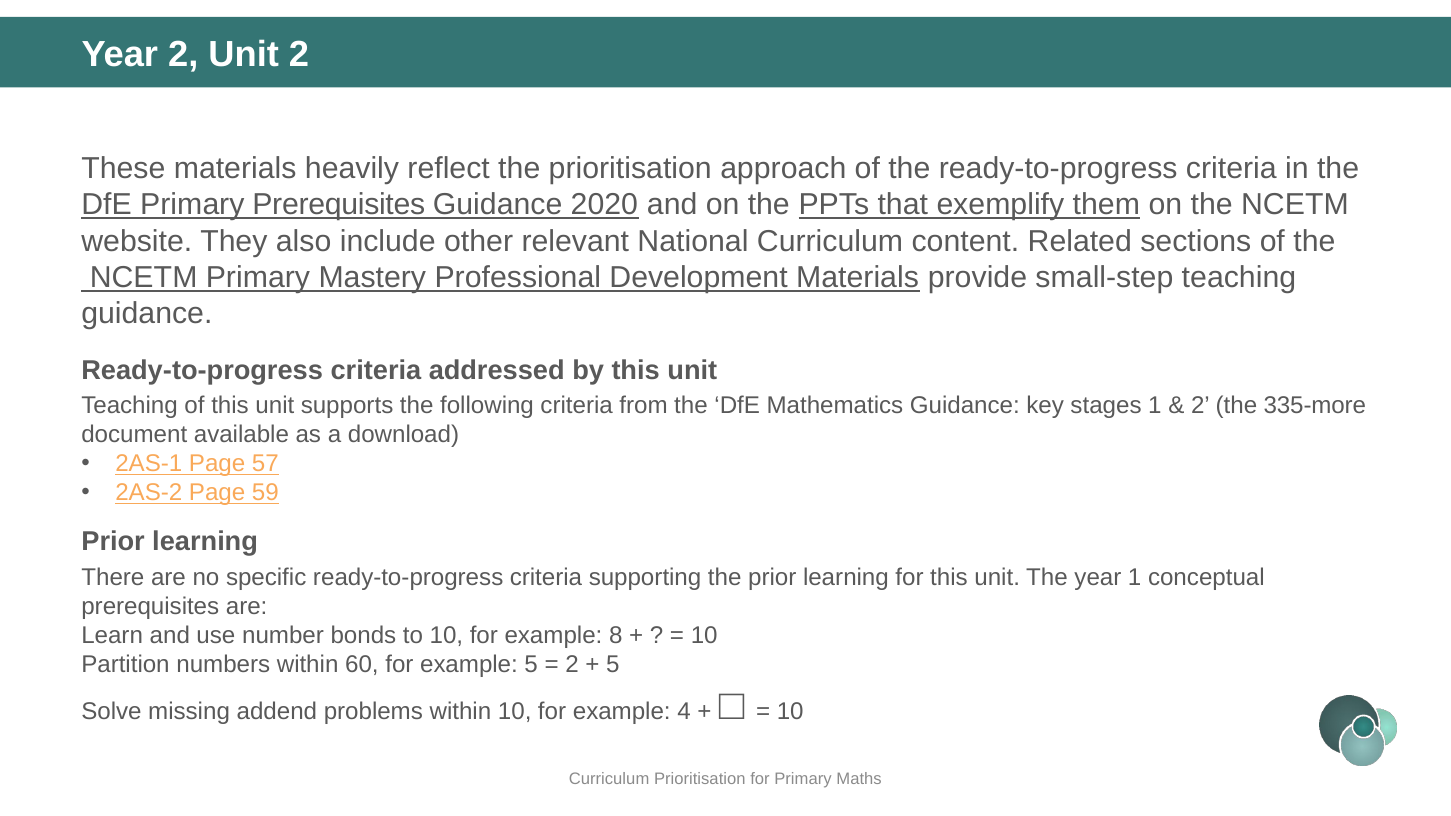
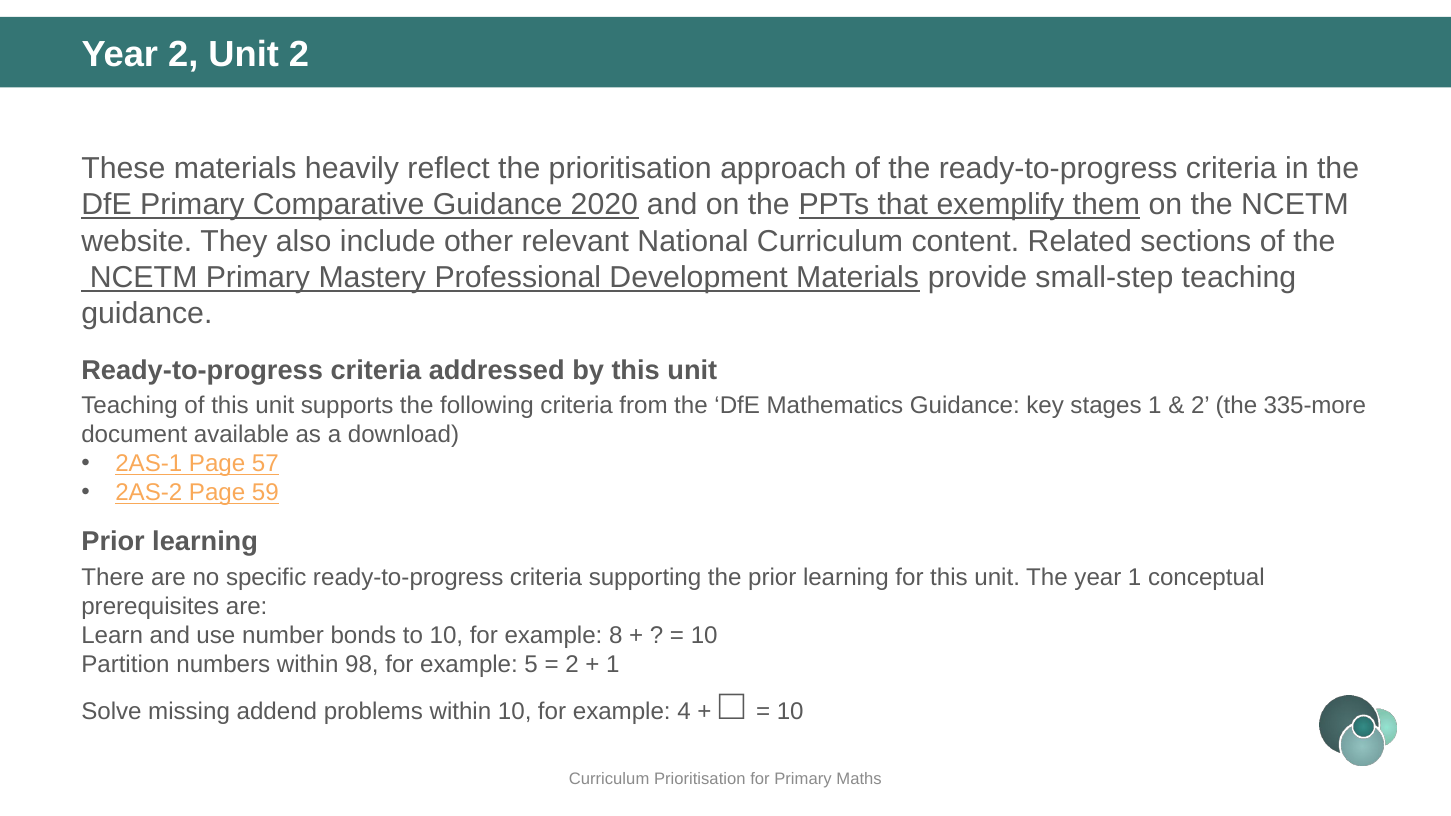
Primary Prerequisites: Prerequisites -> Comparative
60: 60 -> 98
5 at (613, 664): 5 -> 1
